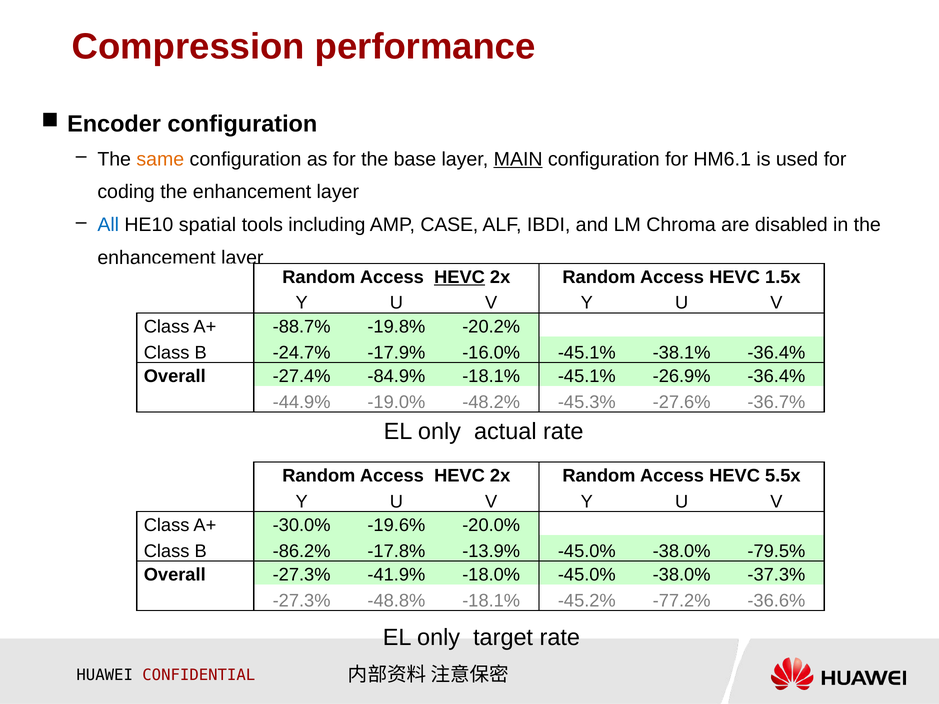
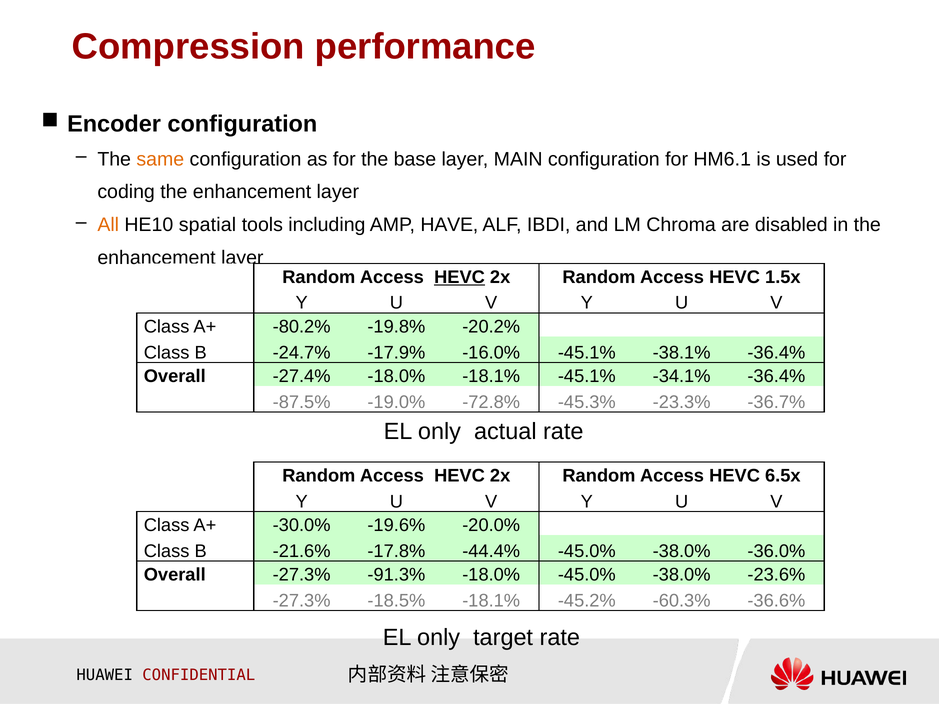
MAIN underline: present -> none
All colour: blue -> orange
CASE: CASE -> HAVE
-88.7%: -88.7% -> -80.2%
-27.4% -84.9%: -84.9% -> -18.0%
-26.9%: -26.9% -> -34.1%
-44.9%: -44.9% -> -87.5%
-48.2%: -48.2% -> -72.8%
-27.6%: -27.6% -> -23.3%
5.5x: 5.5x -> 6.5x
-86.2%: -86.2% -> -21.6%
-13.9%: -13.9% -> -44.4%
-79.5%: -79.5% -> -36.0%
-41.9%: -41.9% -> -91.3%
-37.3%: -37.3% -> -23.6%
-48.8%: -48.8% -> -18.5%
-77.2%: -77.2% -> -60.3%
